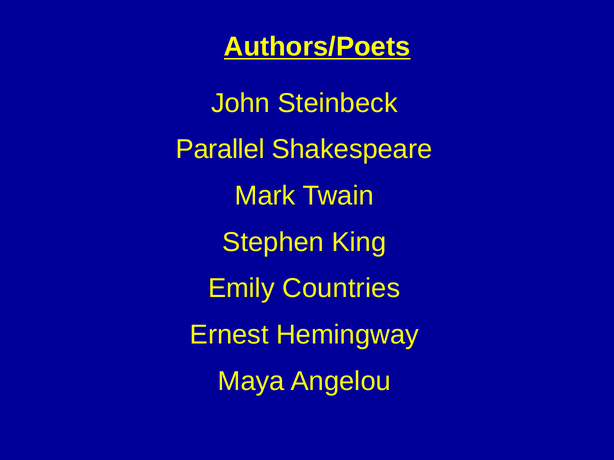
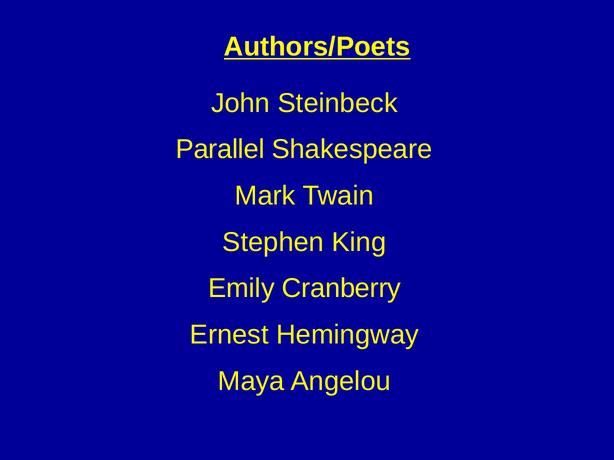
Countries: Countries -> Cranberry
